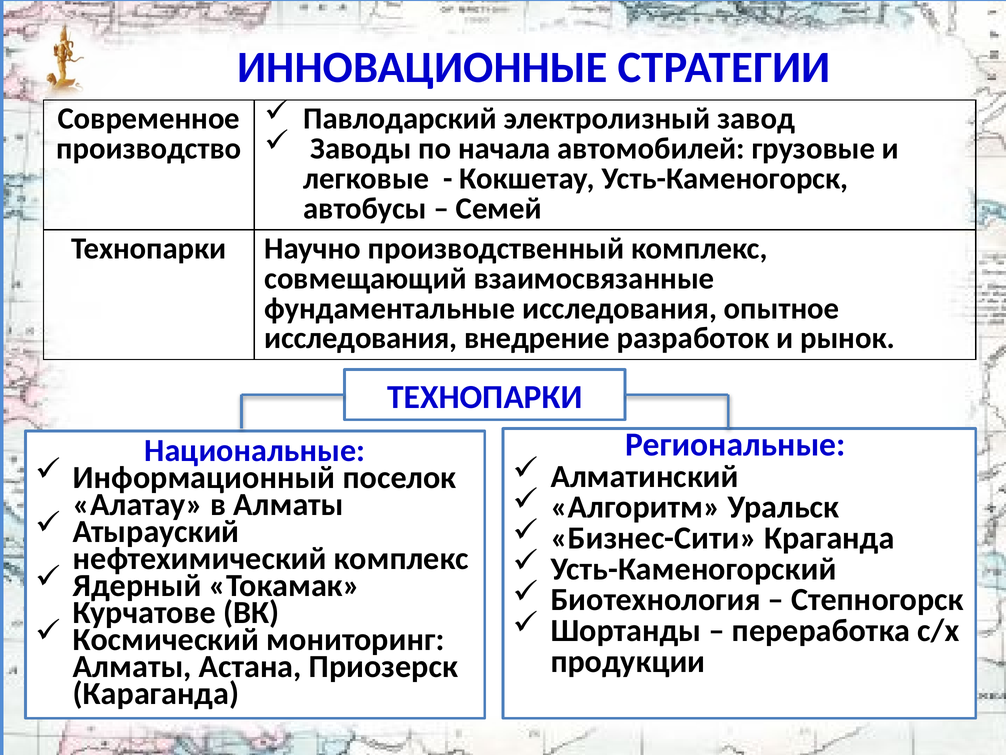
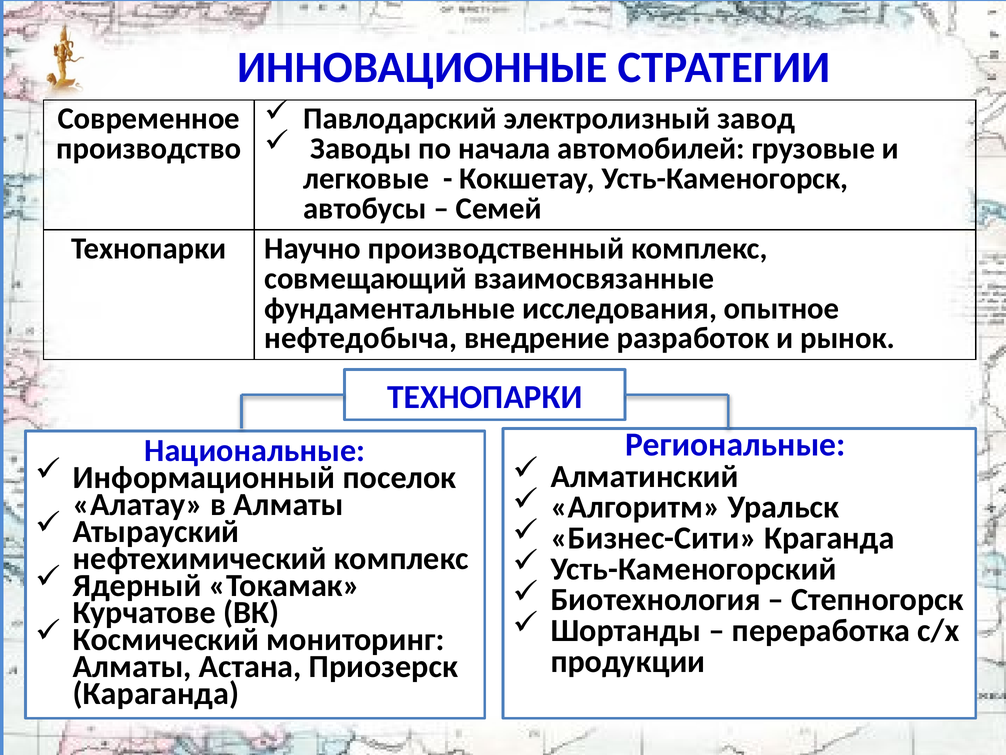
исследования at (361, 338): исследования -> нефтедобыча
